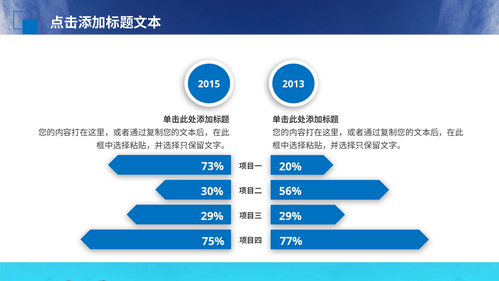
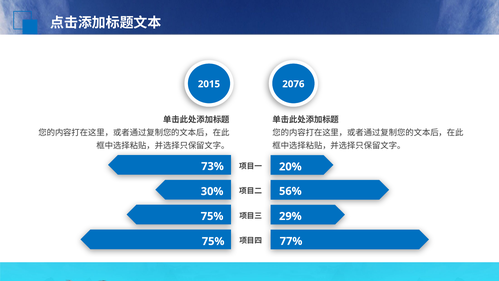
2013: 2013 -> 2076
29% at (212, 216): 29% -> 75%
